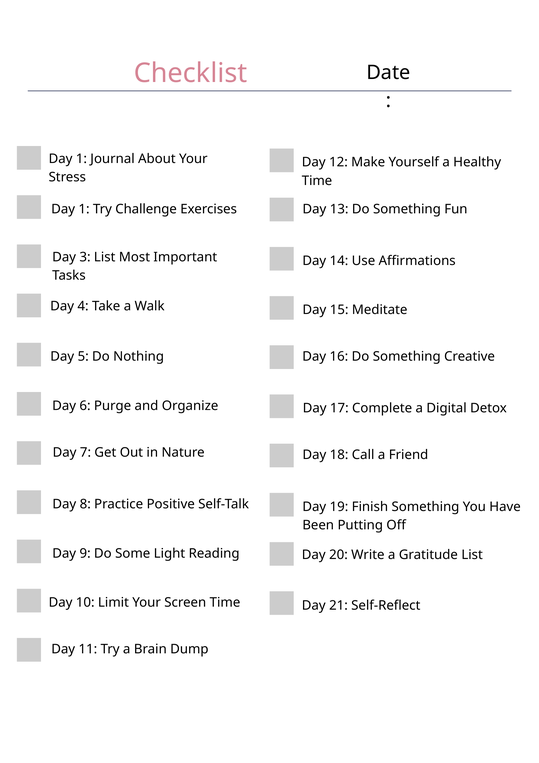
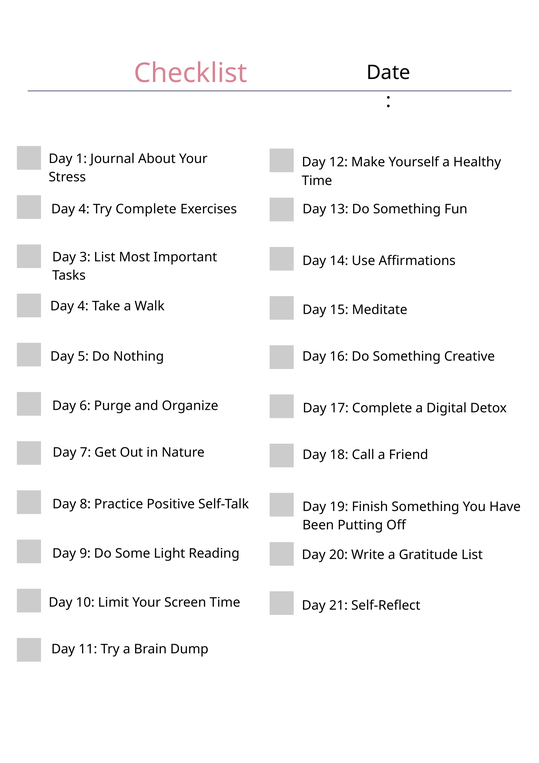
1 at (84, 209): 1 -> 4
Try Challenge: Challenge -> Complete
